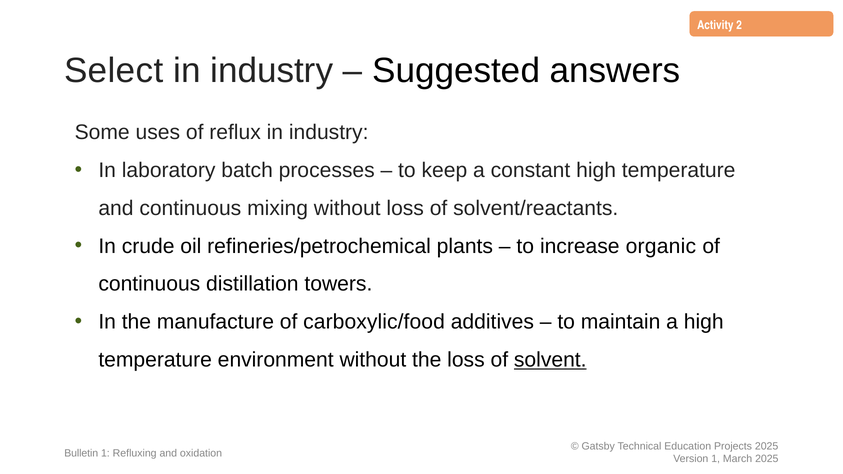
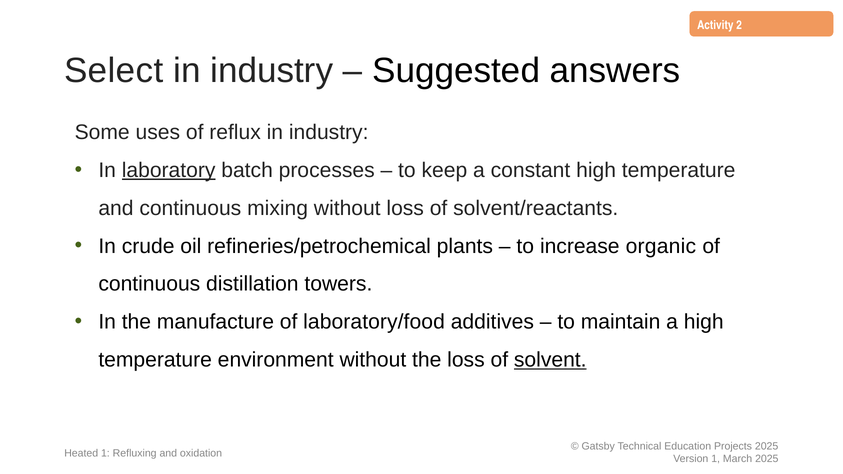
laboratory underline: none -> present
carboxylic/food: carboxylic/food -> laboratory/food
Bulletin: Bulletin -> Heated
